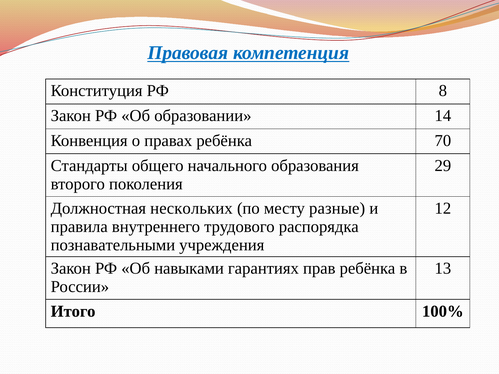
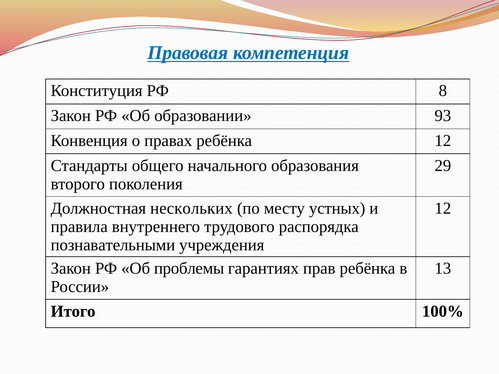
14: 14 -> 93
ребёнка 70: 70 -> 12
разные: разные -> устных
навыками: навыками -> проблемы
